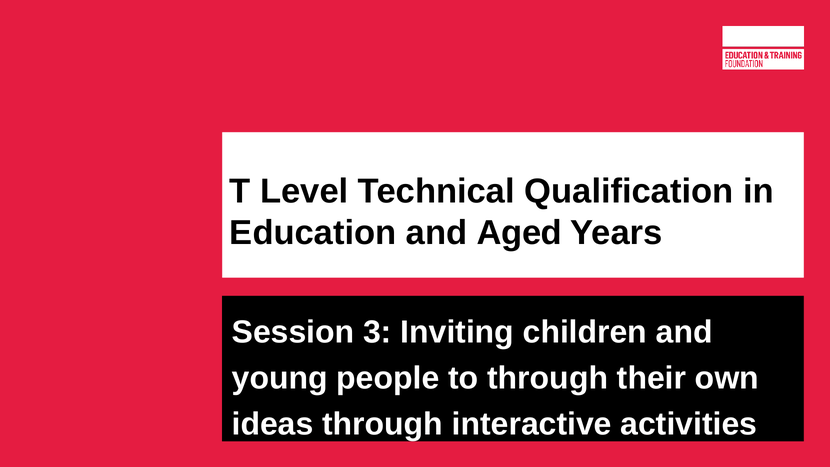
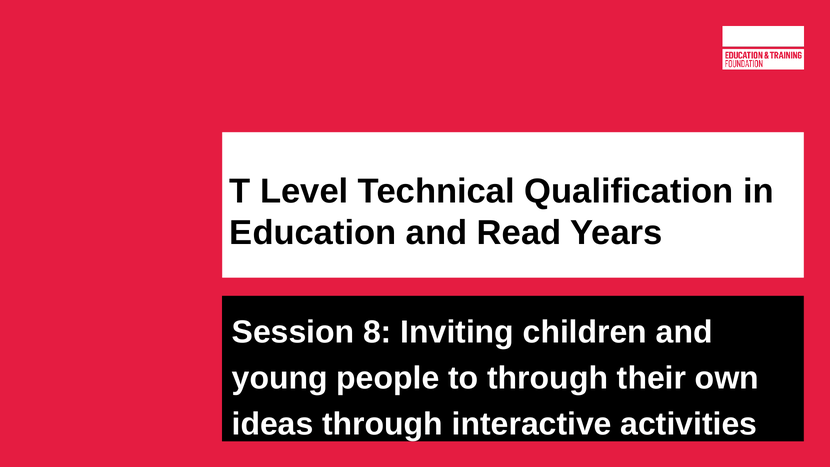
Aged: Aged -> Read
3: 3 -> 8
